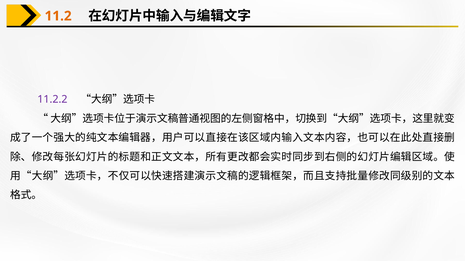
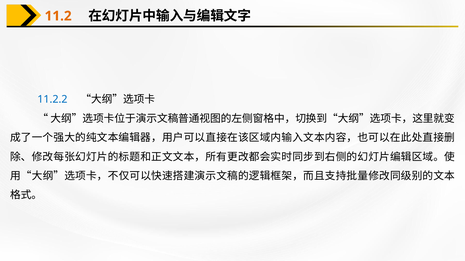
11.2.2 colour: purple -> blue
